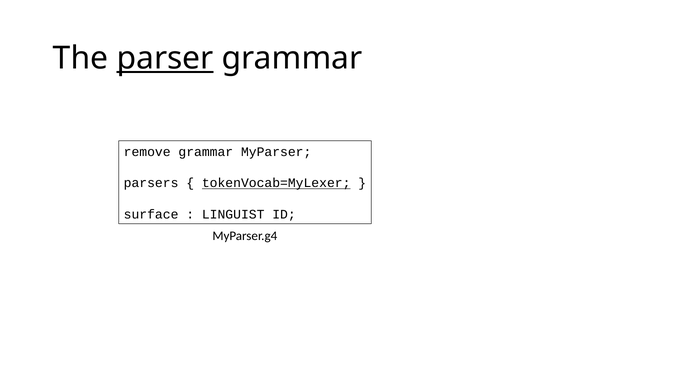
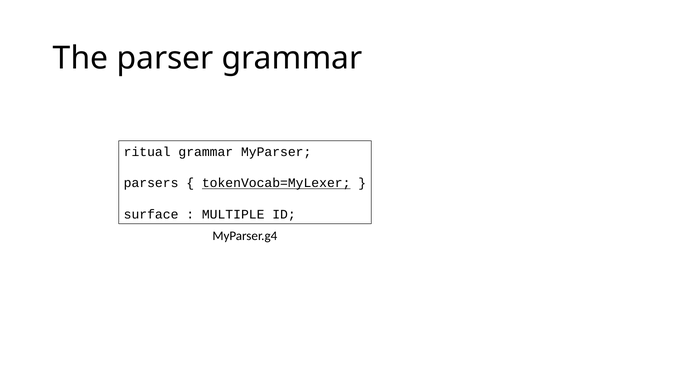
parser underline: present -> none
remove: remove -> ritual
LINGUIST: LINGUIST -> MULTIPLE
